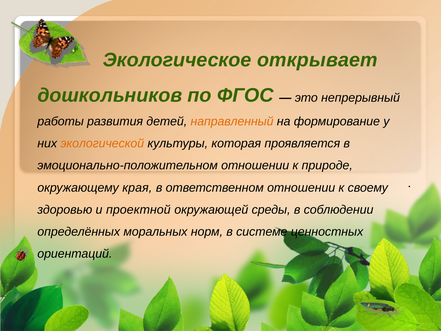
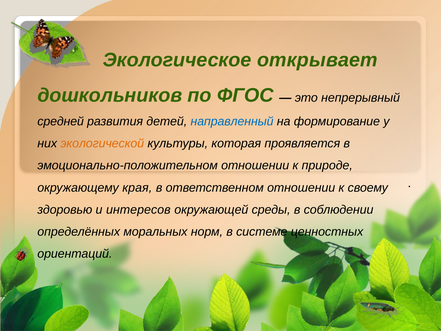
работы: работы -> средней
направленный colour: orange -> blue
проектной: проектной -> интересов
